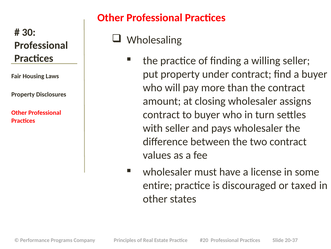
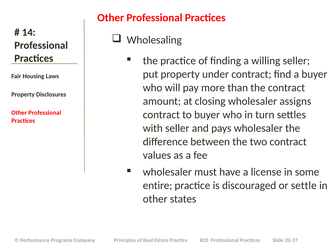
30: 30 -> 14
taxed: taxed -> settle
